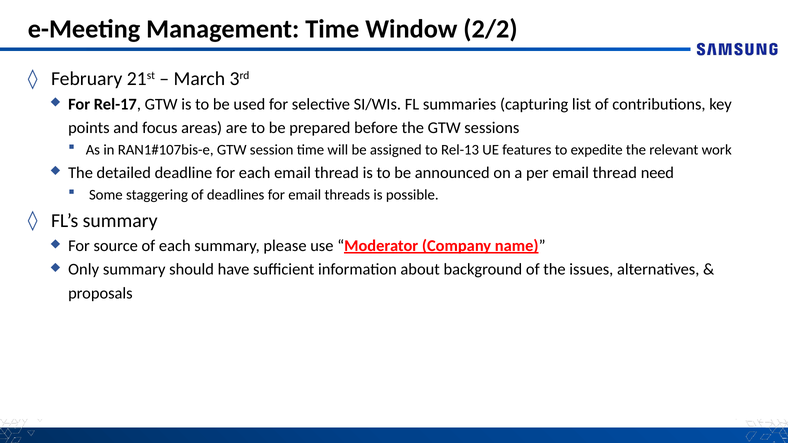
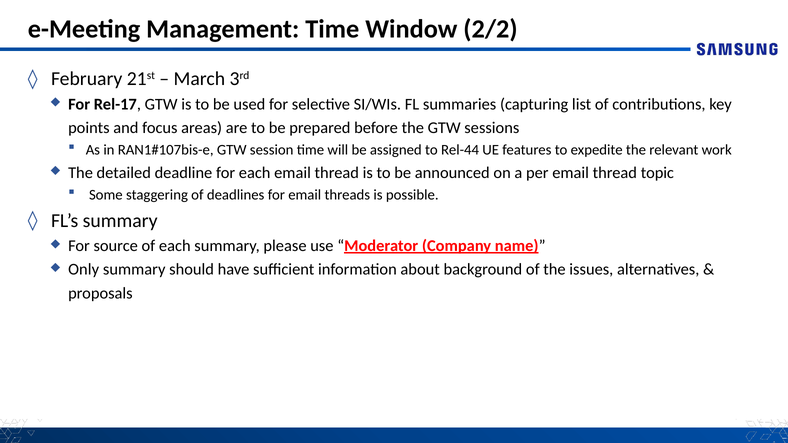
Rel-13: Rel-13 -> Rel-44
need: need -> topic
